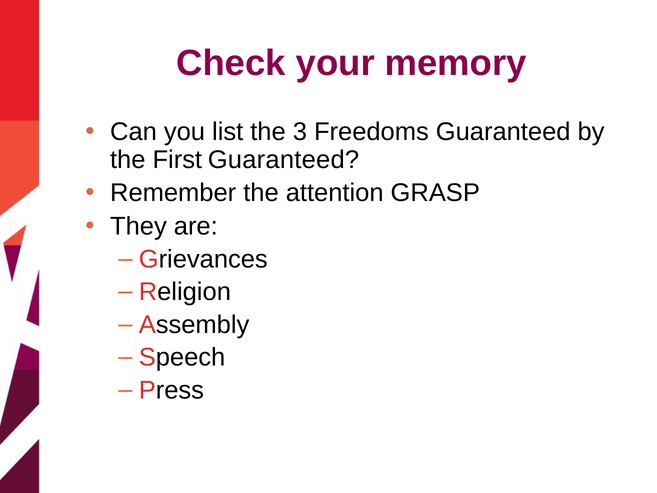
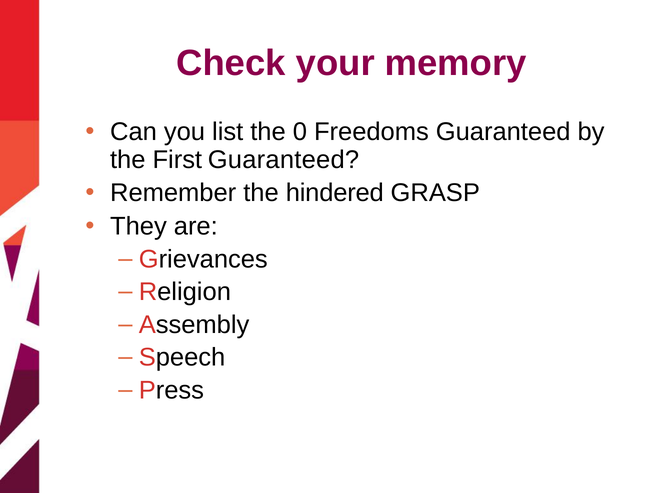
3: 3 -> 0
attention: attention -> hindered
